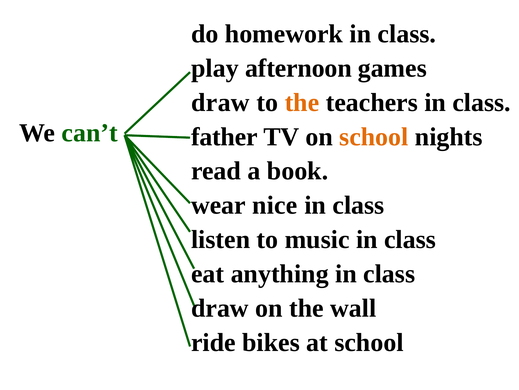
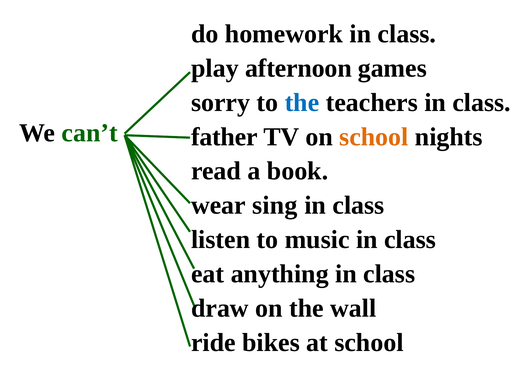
draw at (220, 102): draw -> sorry
the at (302, 102) colour: orange -> blue
nice: nice -> sing
